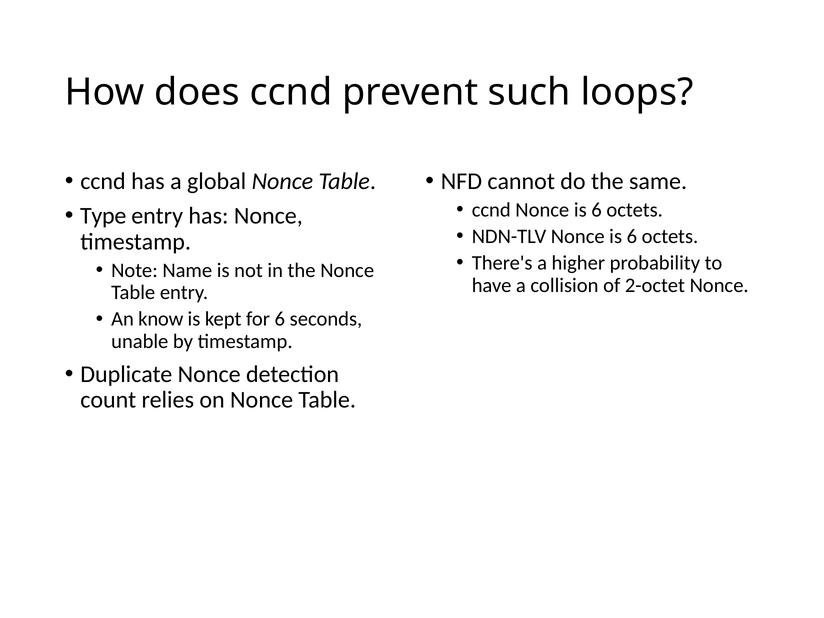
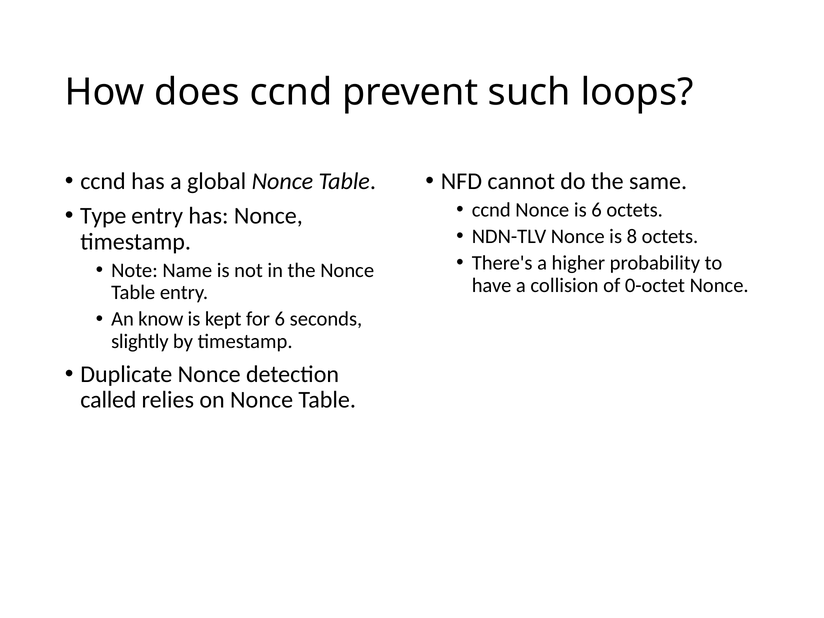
NDN-TLV Nonce is 6: 6 -> 8
2-octet: 2-octet -> 0-octet
unable: unable -> slightly
count: count -> called
